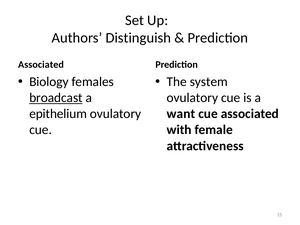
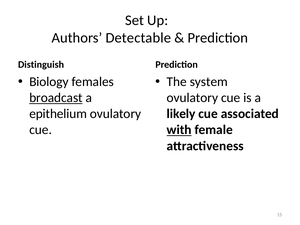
Distinguish: Distinguish -> Detectable
Associated at (41, 65): Associated -> Distinguish
want: want -> likely
with underline: none -> present
